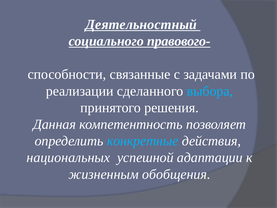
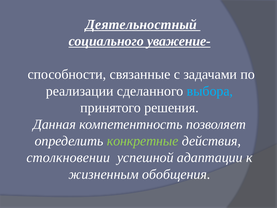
правового-: правового- -> уважение-
конкретные colour: light blue -> light green
национальных: национальных -> столкновении
